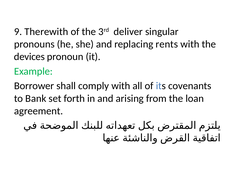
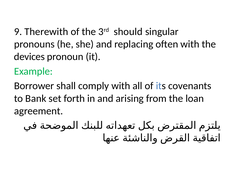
deliver: deliver -> should
rents: rents -> often
